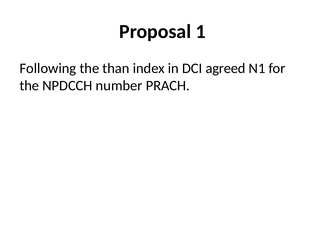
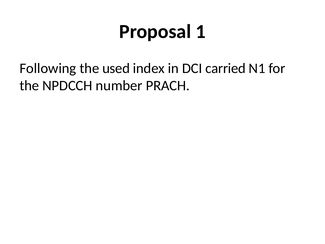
than: than -> used
agreed: agreed -> carried
